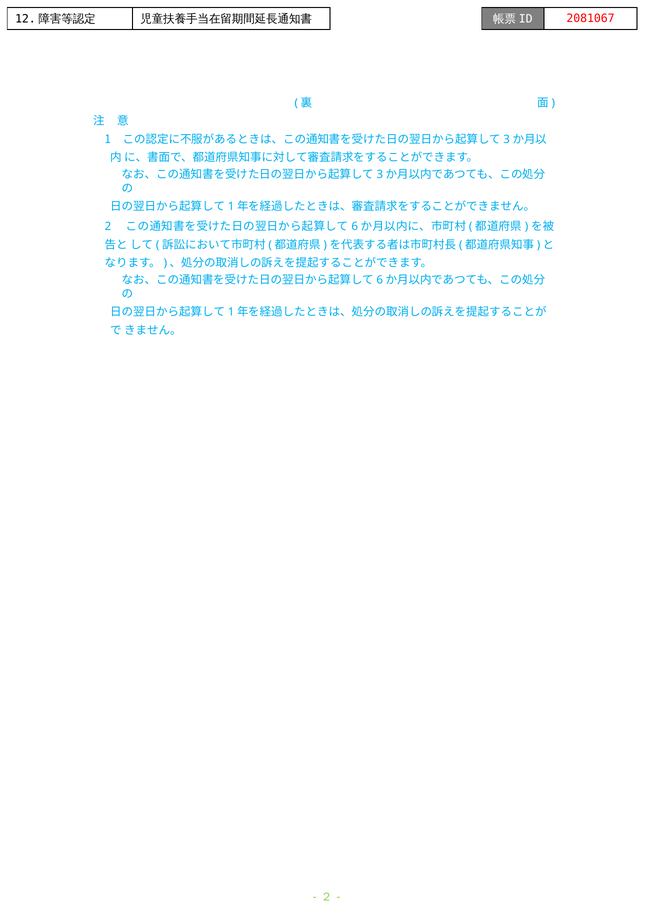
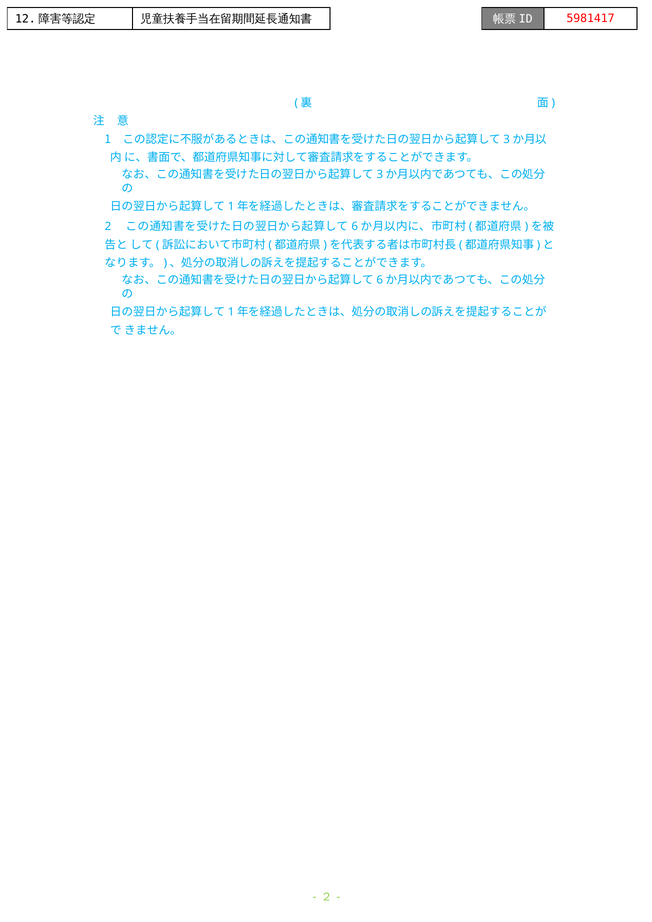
2081067: 2081067 -> 5981417
